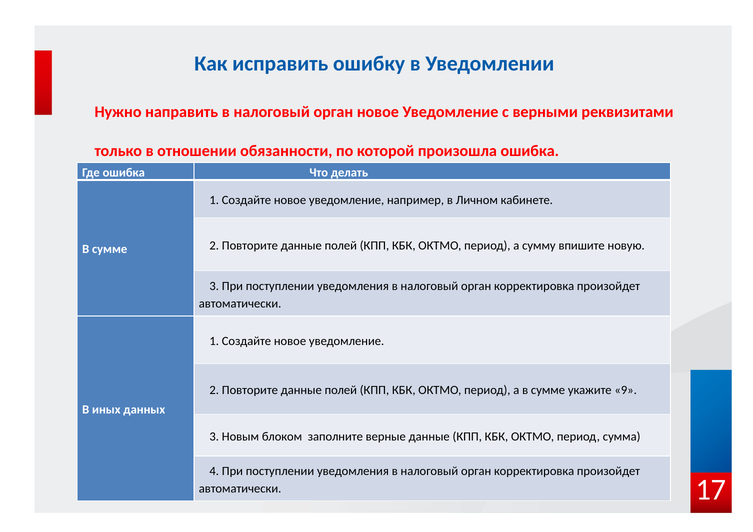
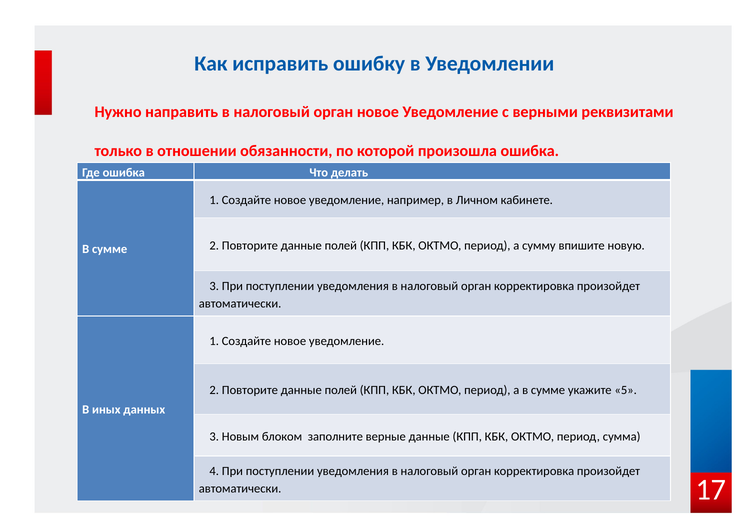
9: 9 -> 5
